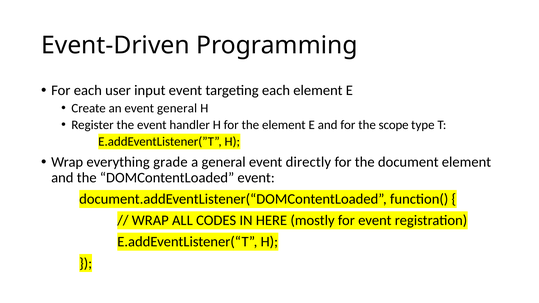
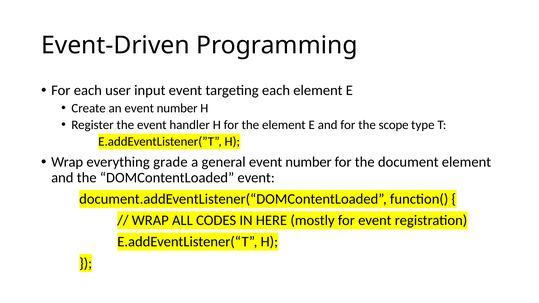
an event general: general -> number
general event directly: directly -> number
